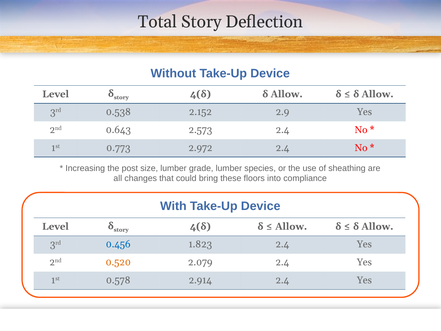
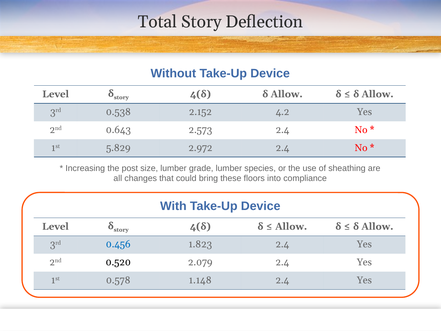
2.9: 2.9 -> 4.2
0.773: 0.773 -> 5.829
0.520 colour: orange -> black
2.914: 2.914 -> 1.148
